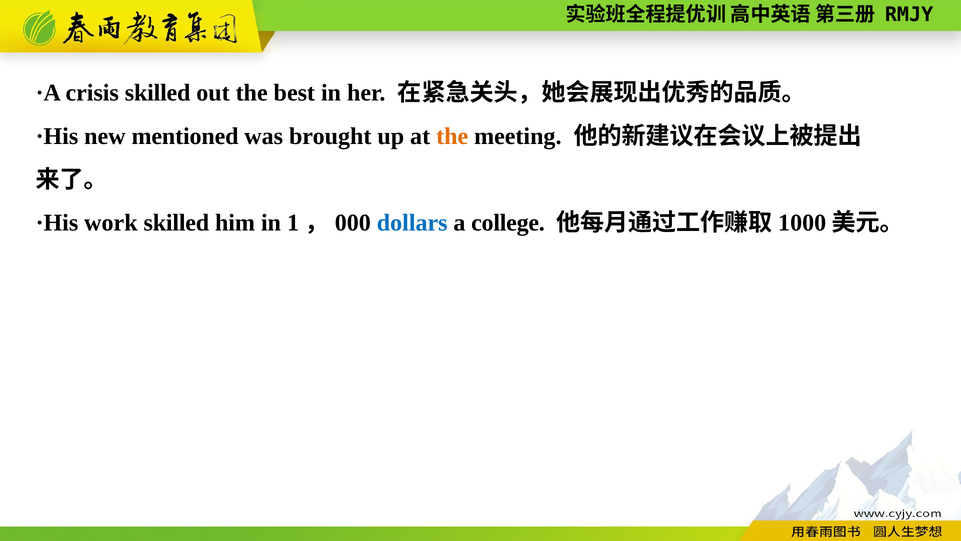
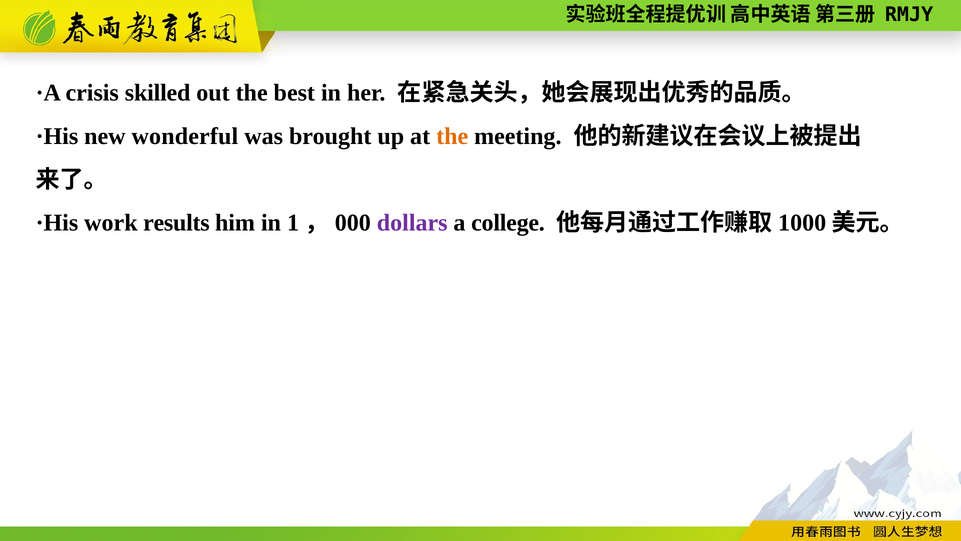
mentioned: mentioned -> wonderful
work skilled: skilled -> results
dollars colour: blue -> purple
